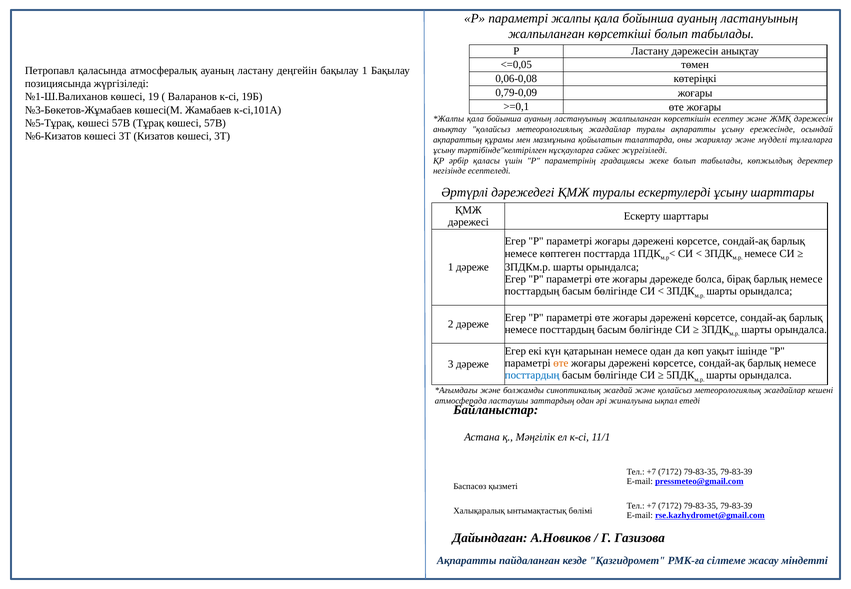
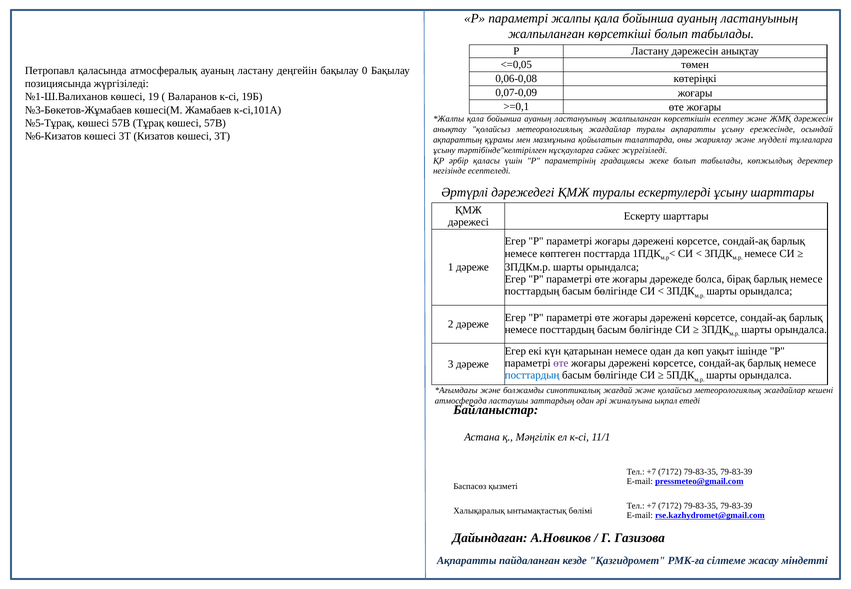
бақылау 1: 1 -> 0
0,79-0,09: 0,79-0,09 -> 0,07-0,09
өте at (561, 363) colour: orange -> purple
